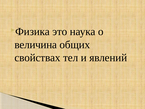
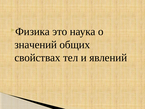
величина: величина -> значений
